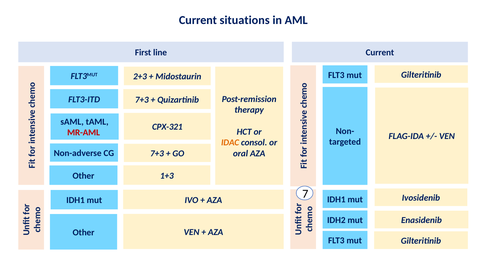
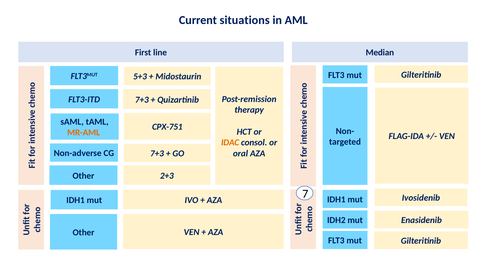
line Current: Current -> Median
2+3: 2+3 -> 5+3
CPX-321: CPX-321 -> CPX-751
MR-AML colour: red -> orange
1+3: 1+3 -> 2+3
